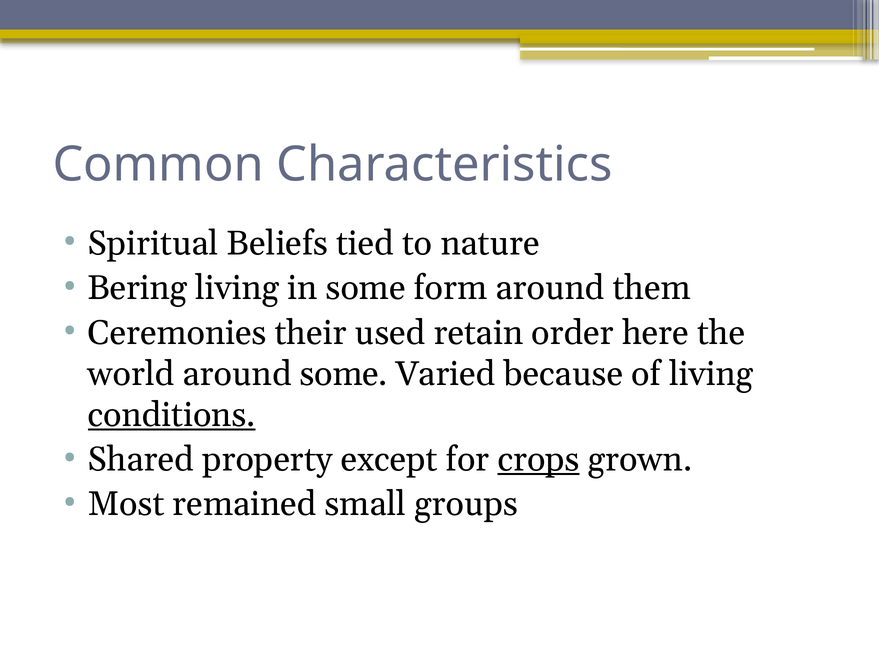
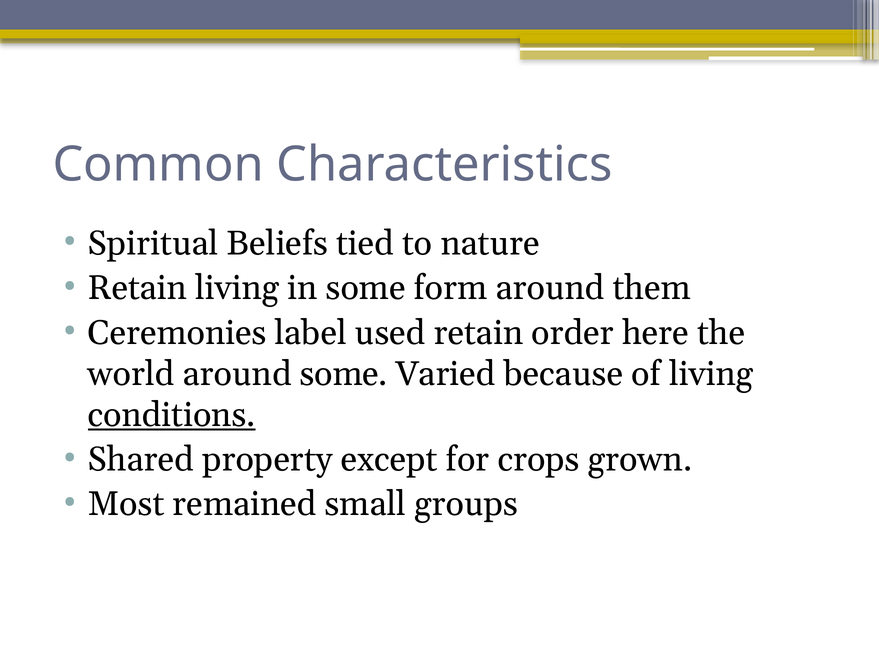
Bering at (137, 288): Bering -> Retain
their: their -> label
crops underline: present -> none
